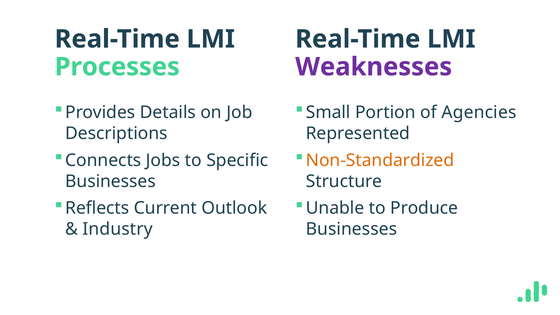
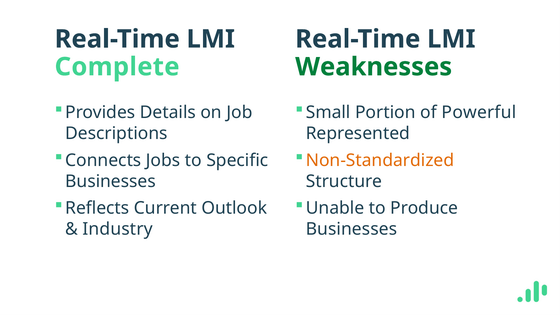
Processes: Processes -> Complete
Weaknesses colour: purple -> green
Agencies: Agencies -> Powerful
